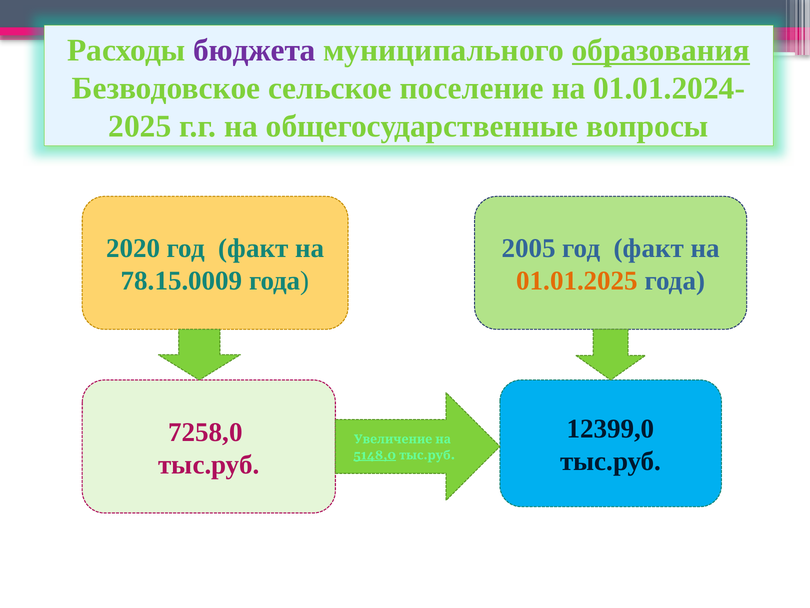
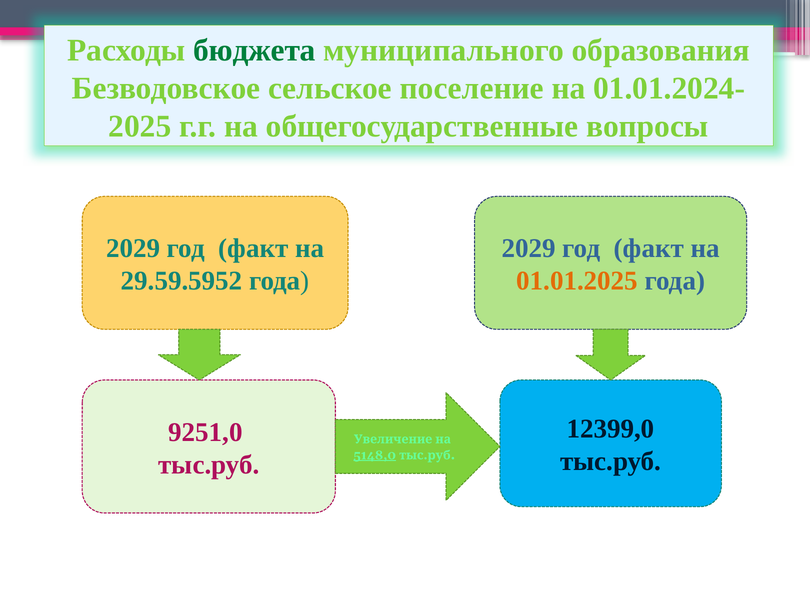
бюджета colour: purple -> green
образования underline: present -> none
2020 at (133, 248): 2020 -> 2029
2005 at (529, 248): 2005 -> 2029
78.15.0009: 78.15.0009 -> 29.59.5952
7258,0: 7258,0 -> 9251,0
